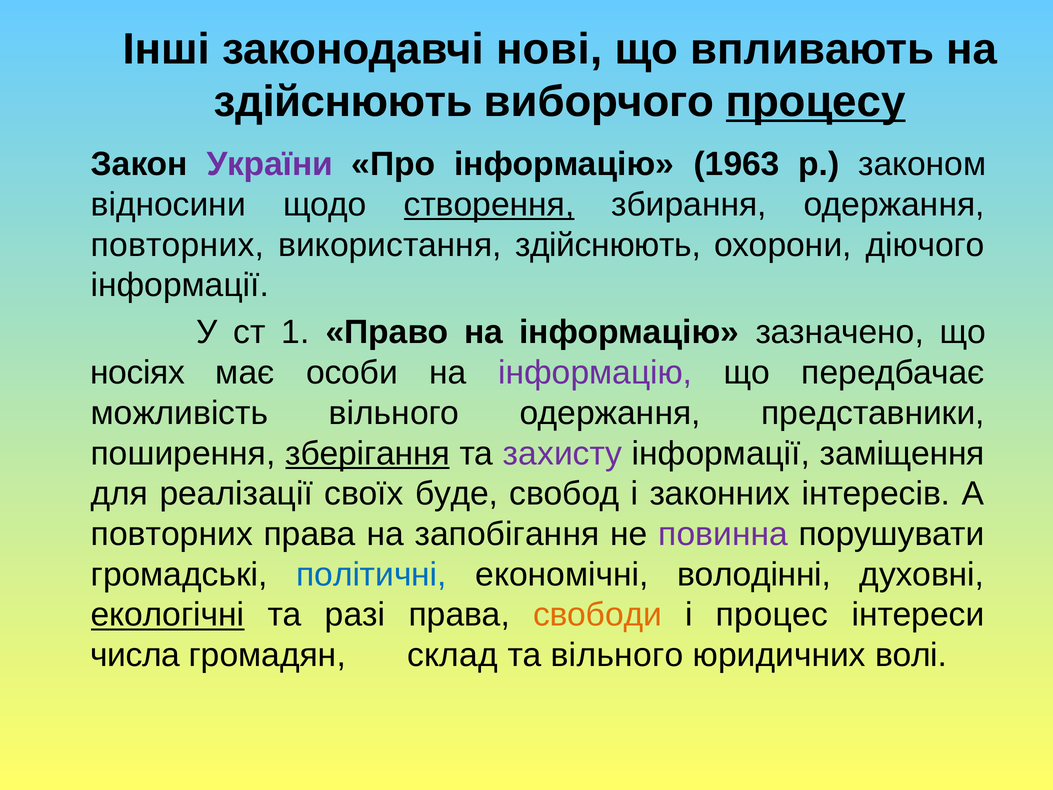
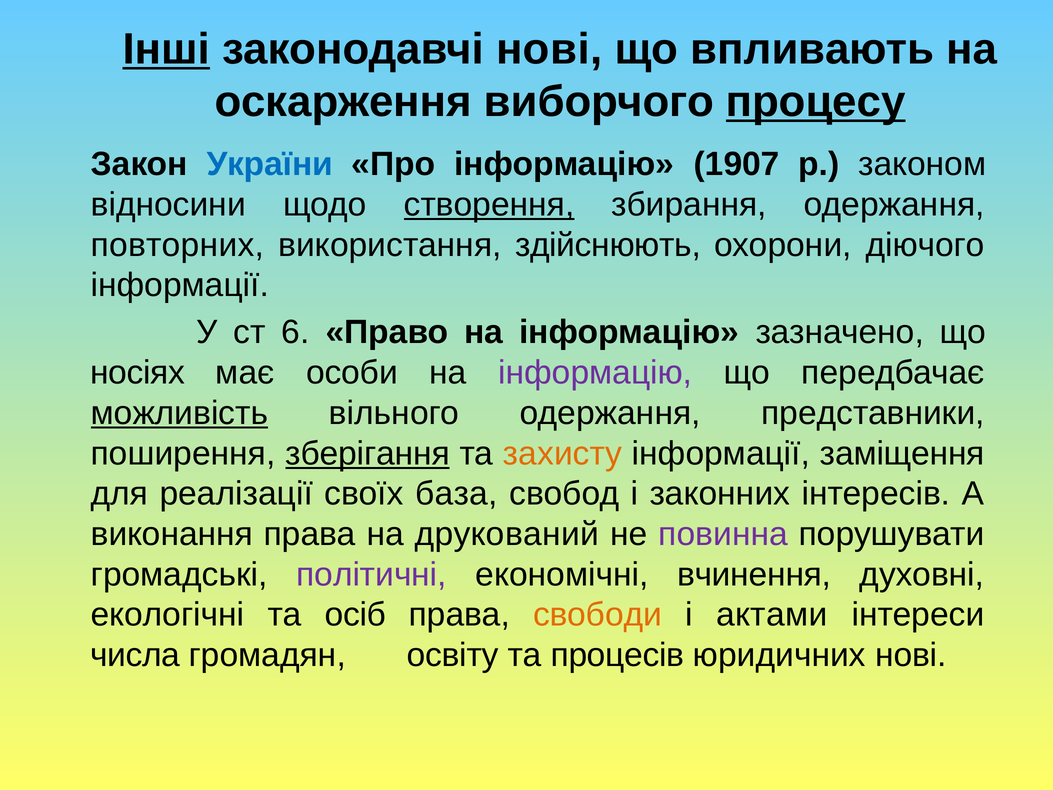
Інші underline: none -> present
здійснюють at (343, 102): здійснюють -> оскарження
України colour: purple -> blue
1963: 1963 -> 1907
1: 1 -> 6
можливість underline: none -> present
захисту colour: purple -> orange
буде: буде -> база
повторних at (172, 534): повторних -> виконання
запобігання: запобігання -> друкований
політичні colour: blue -> purple
володінні: володінні -> вчинення
екологічні underline: present -> none
разі: разі -> осіб
процес: процес -> актами
склад: склад -> освіту
та вільного: вільного -> процесів
юридичних волі: волі -> нові
